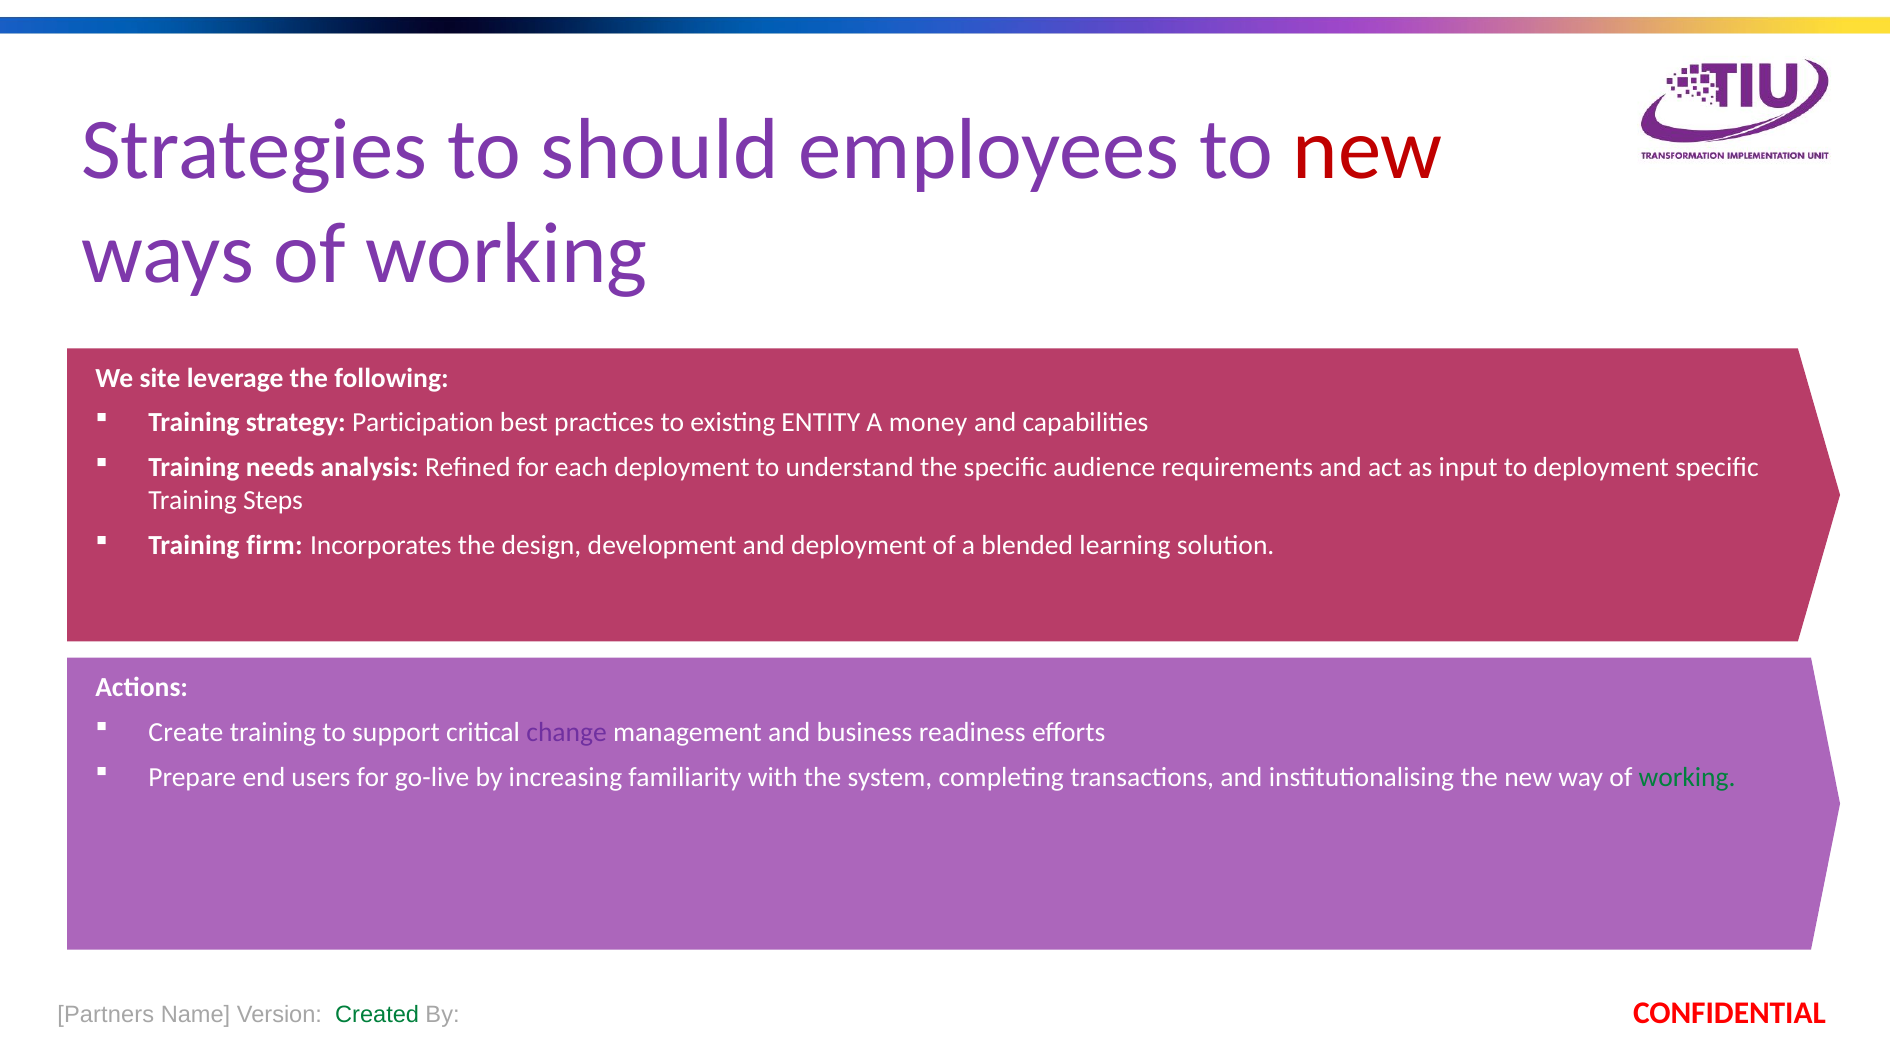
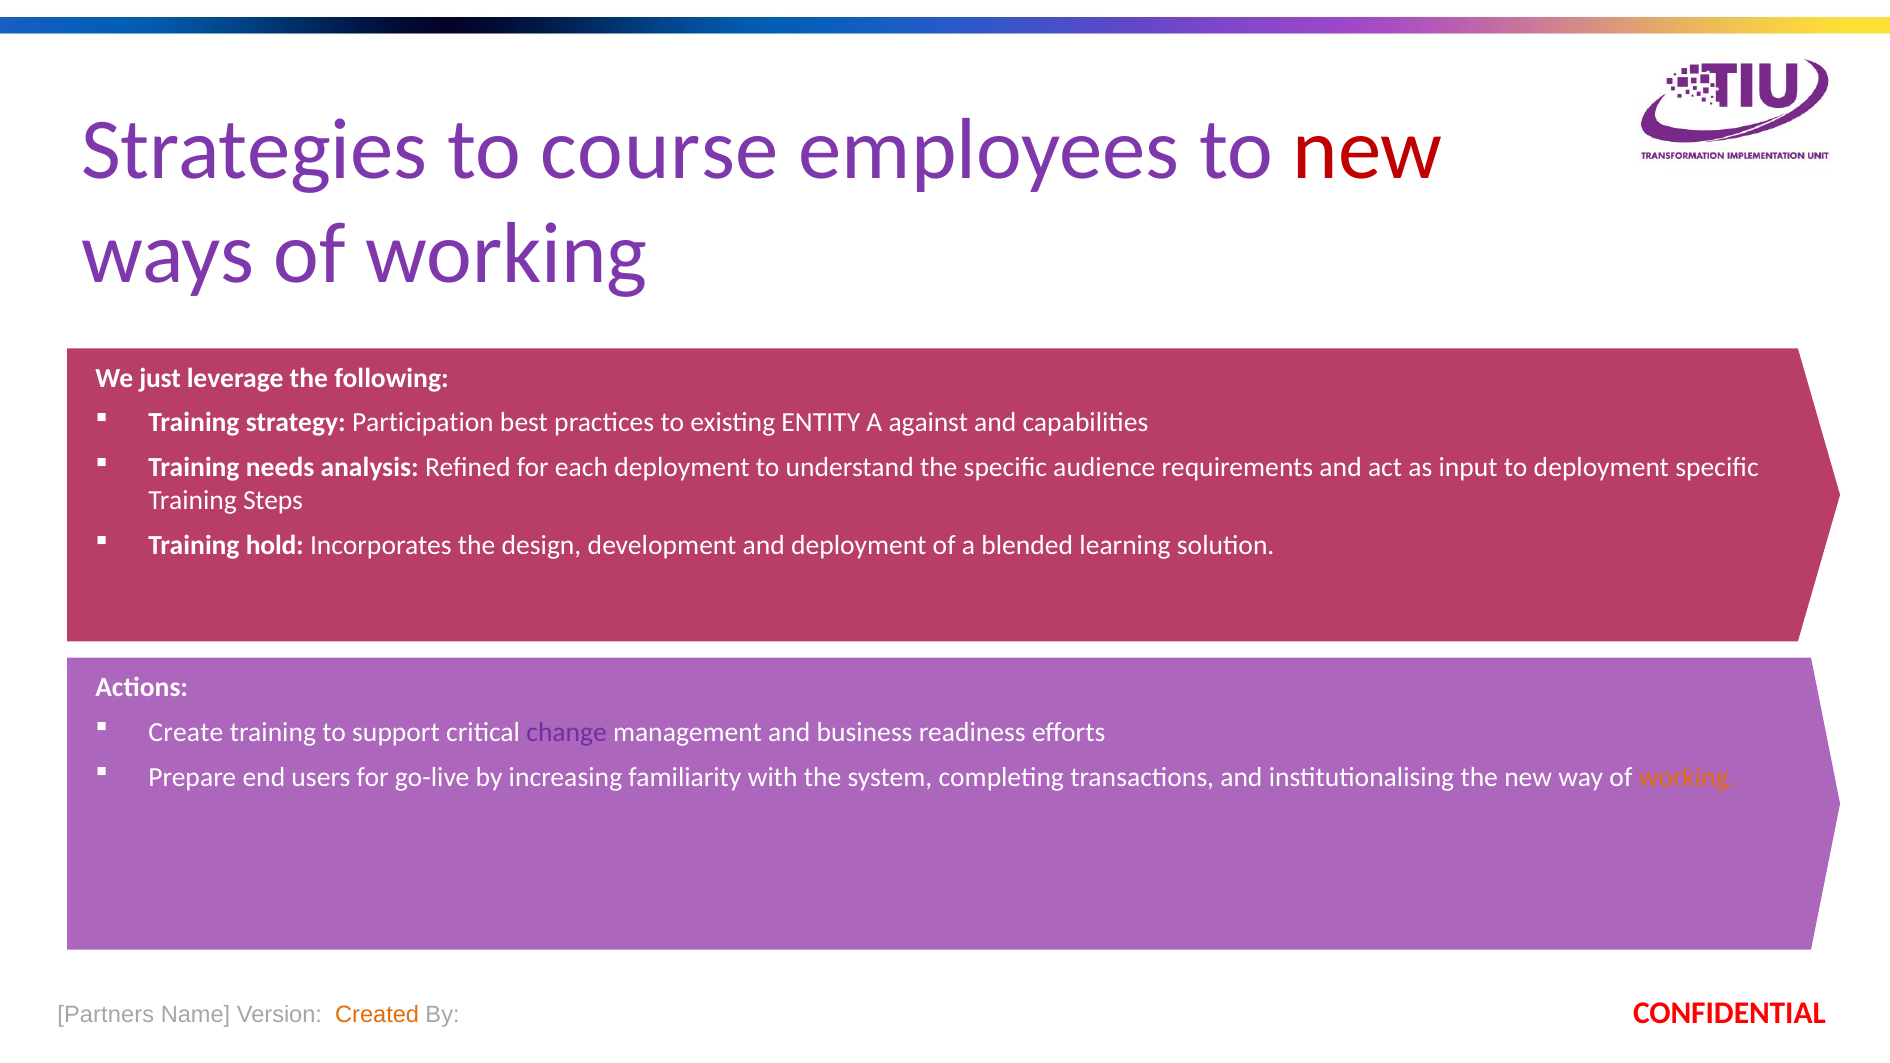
should: should -> course
site: site -> just
money: money -> against
firm: firm -> hold
working at (1687, 777) colour: green -> orange
Created colour: green -> orange
